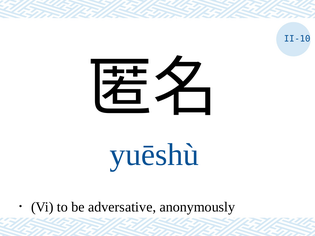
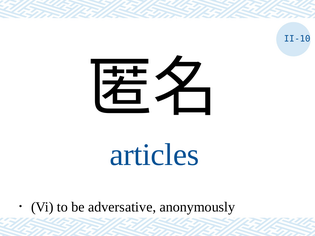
yuēshù: yuēshù -> articles
